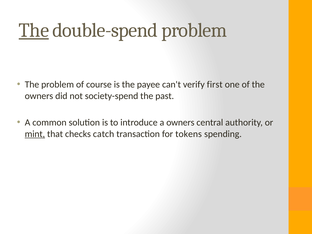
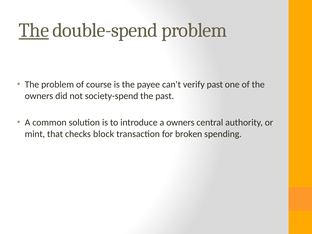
verify first: first -> past
mint underline: present -> none
catch: catch -> block
tokens: tokens -> broken
